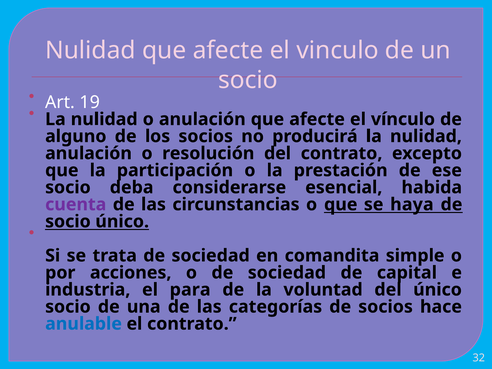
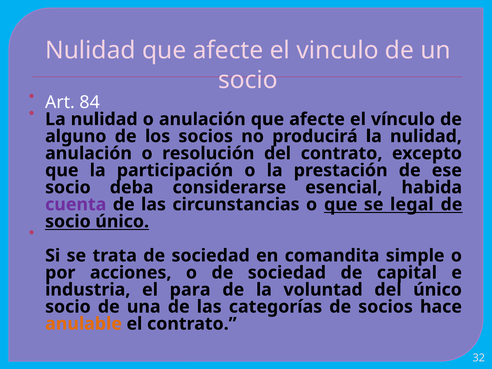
19: 19 -> 84
haya: haya -> legal
anulable colour: blue -> orange
